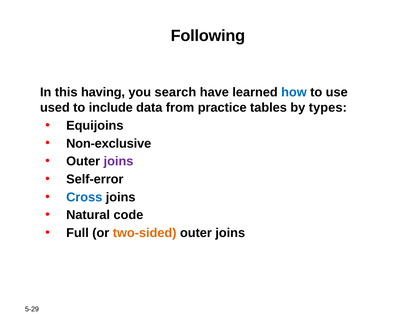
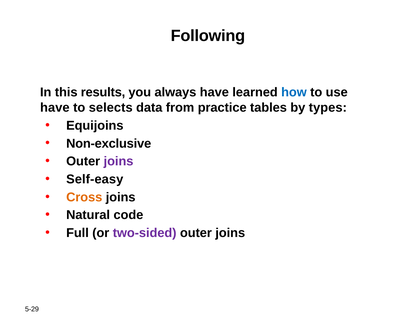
having: having -> results
search: search -> always
used at (55, 107): used -> have
include: include -> selects
Self-error: Self-error -> Self-easy
Cross colour: blue -> orange
two-sided colour: orange -> purple
